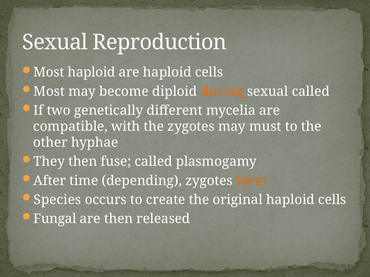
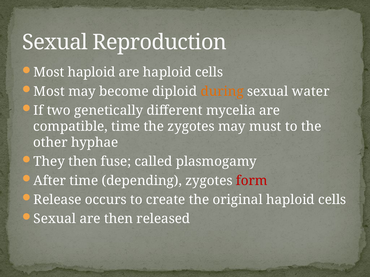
sexual called: called -> water
compatible with: with -> time
form colour: orange -> red
Species: Species -> Release
Fungal at (55, 219): Fungal -> Sexual
